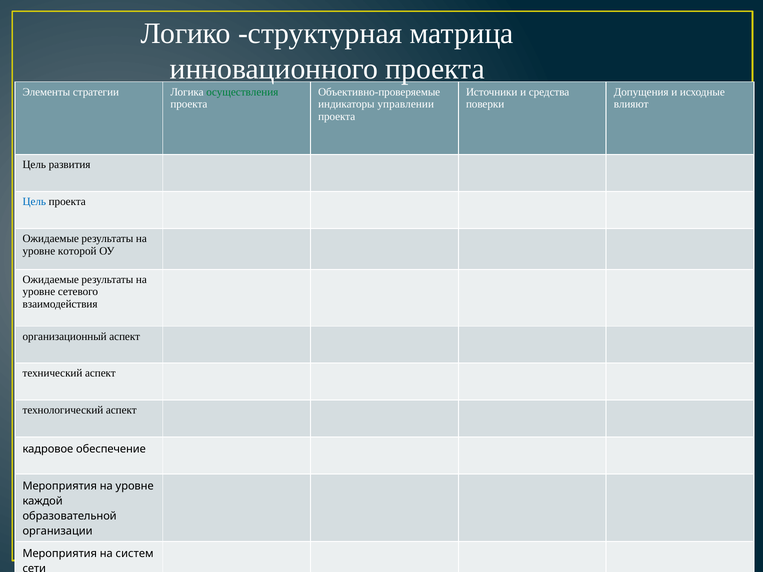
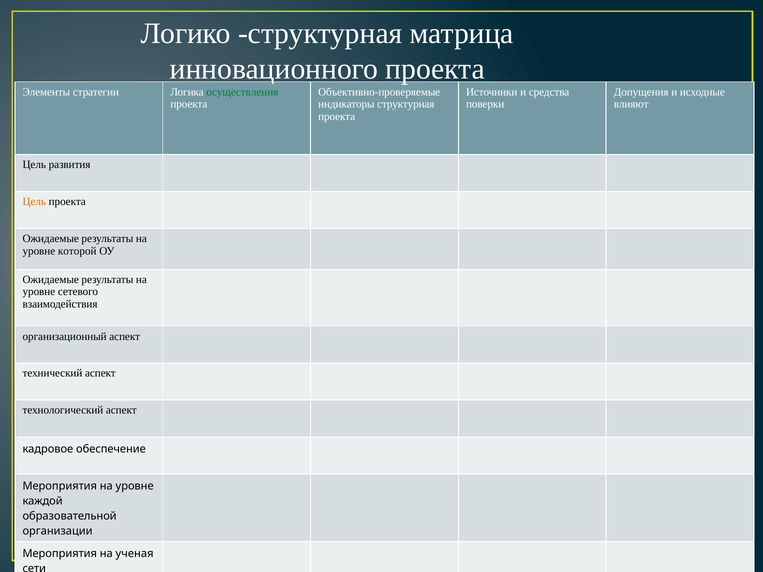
индикаторы управлении: управлении -> структурная
Цель at (34, 202) colour: blue -> orange
систем: систем -> ученая
